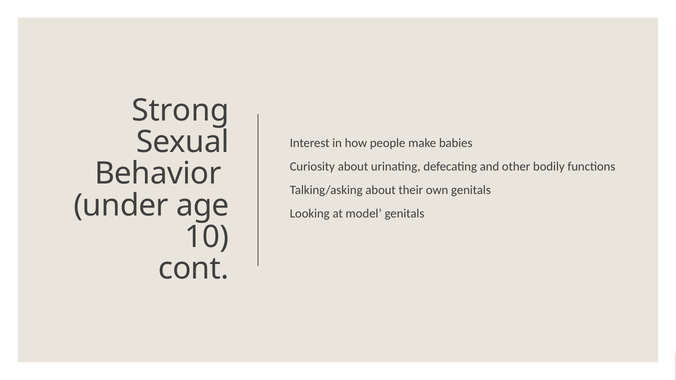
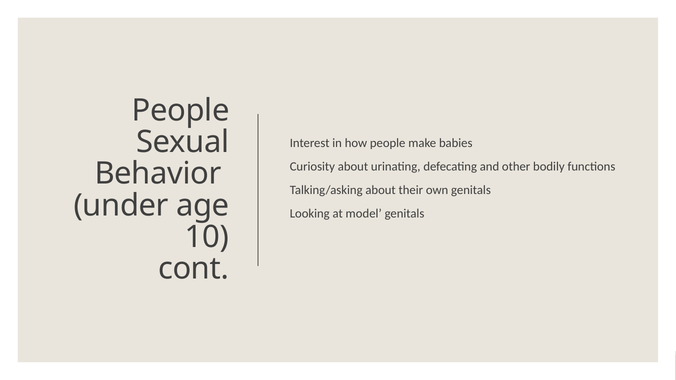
Strong at (180, 111): Strong -> People
